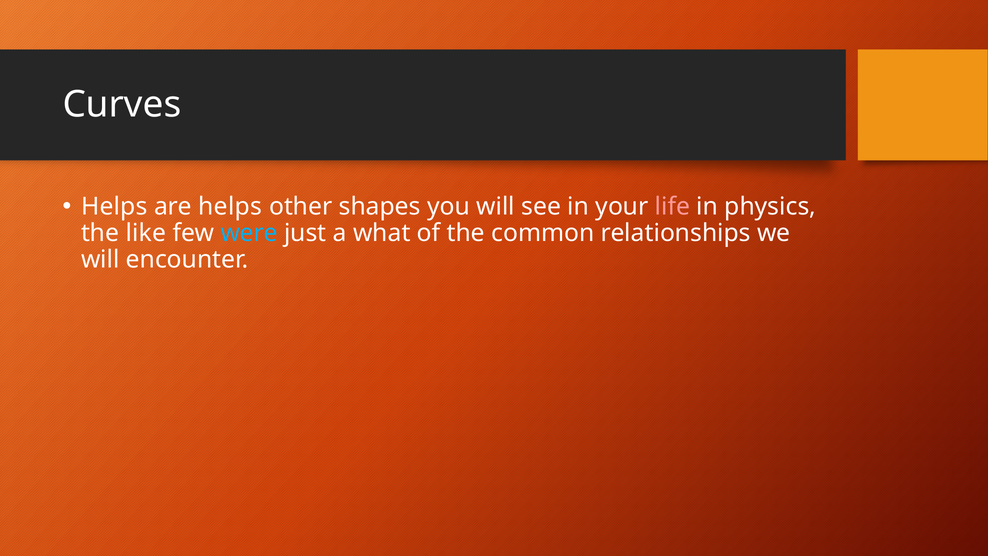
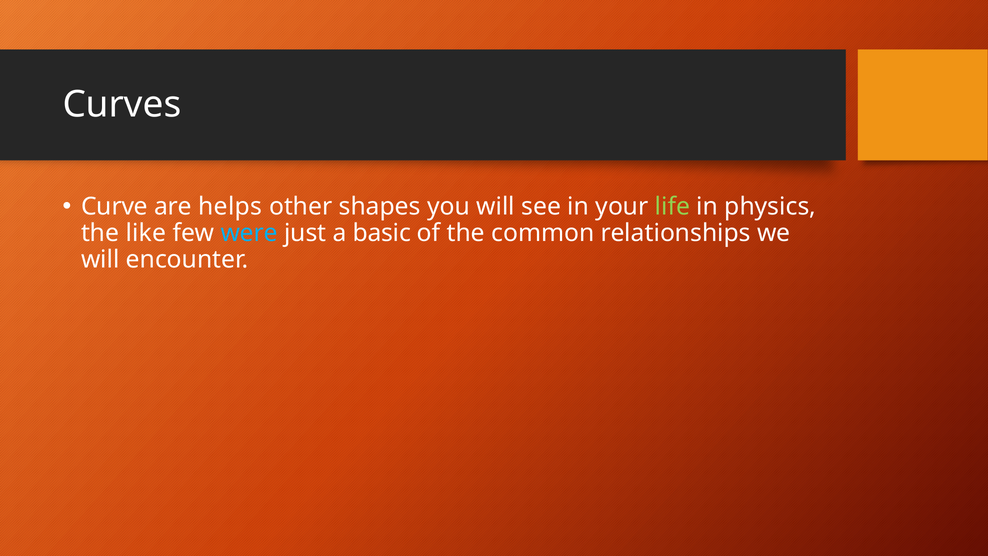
Helps at (114, 206): Helps -> Curve
life colour: pink -> light green
what: what -> basic
